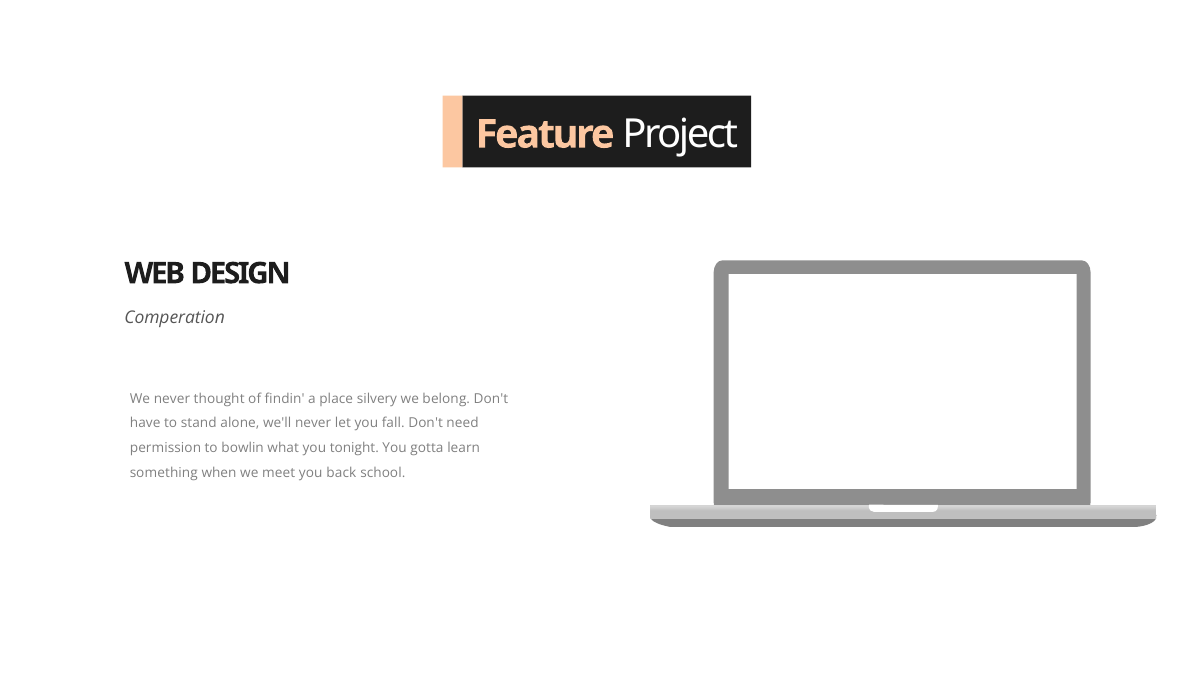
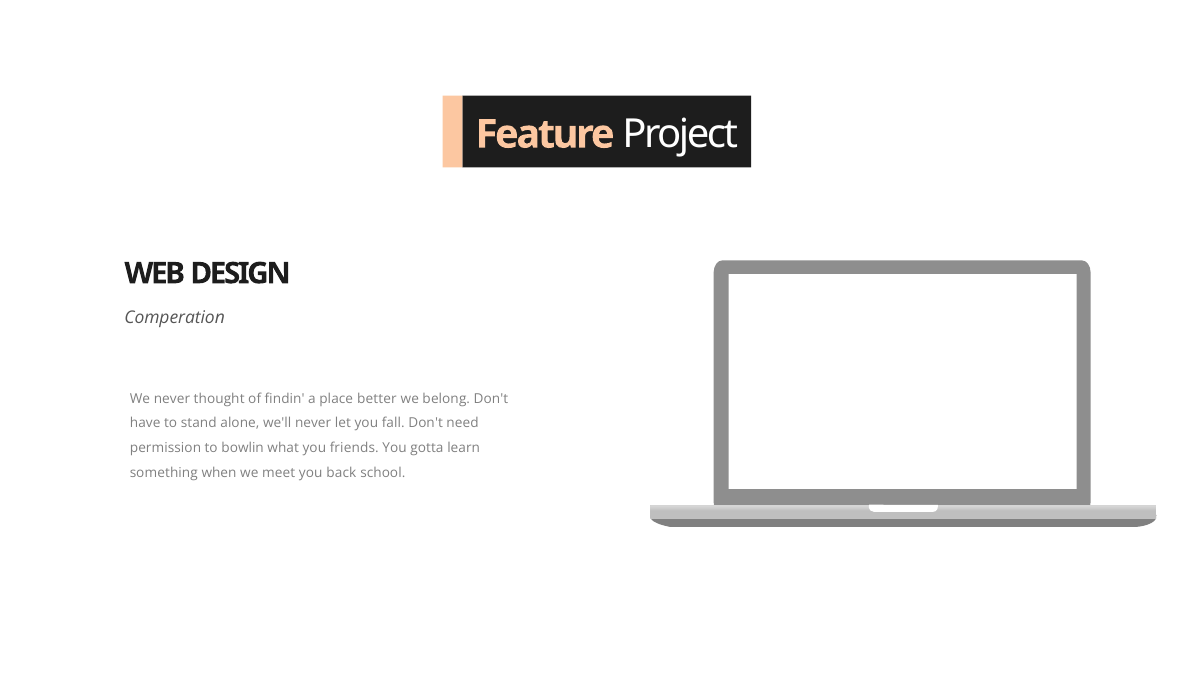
silvery: silvery -> better
tonight: tonight -> friends
